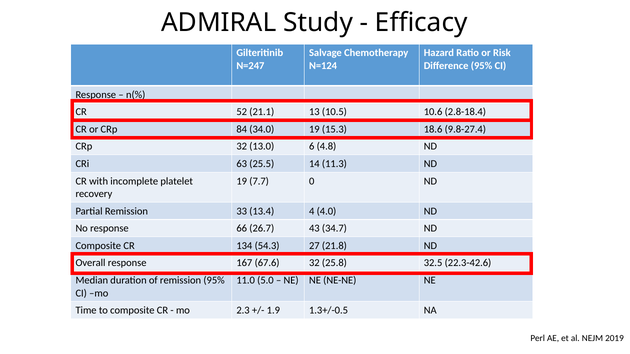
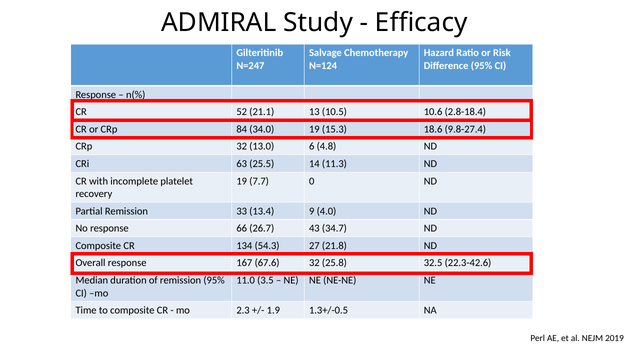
4: 4 -> 9
5.0: 5.0 -> 3.5
